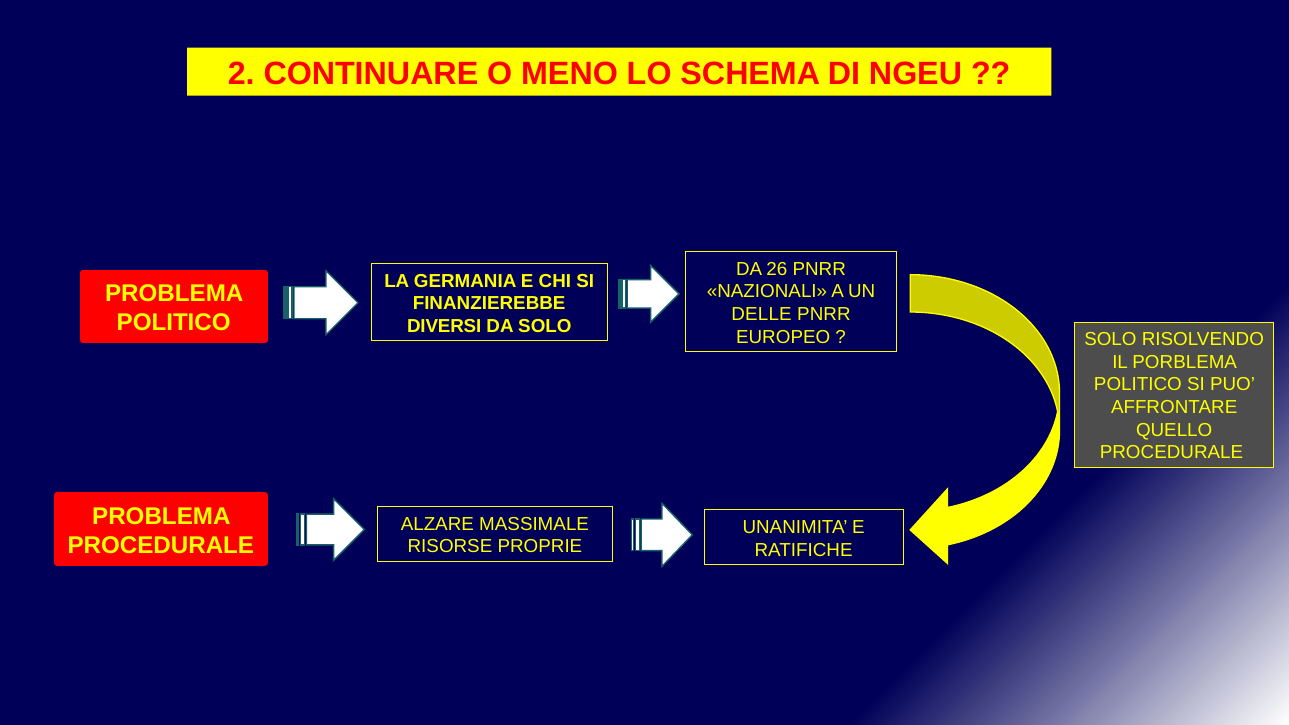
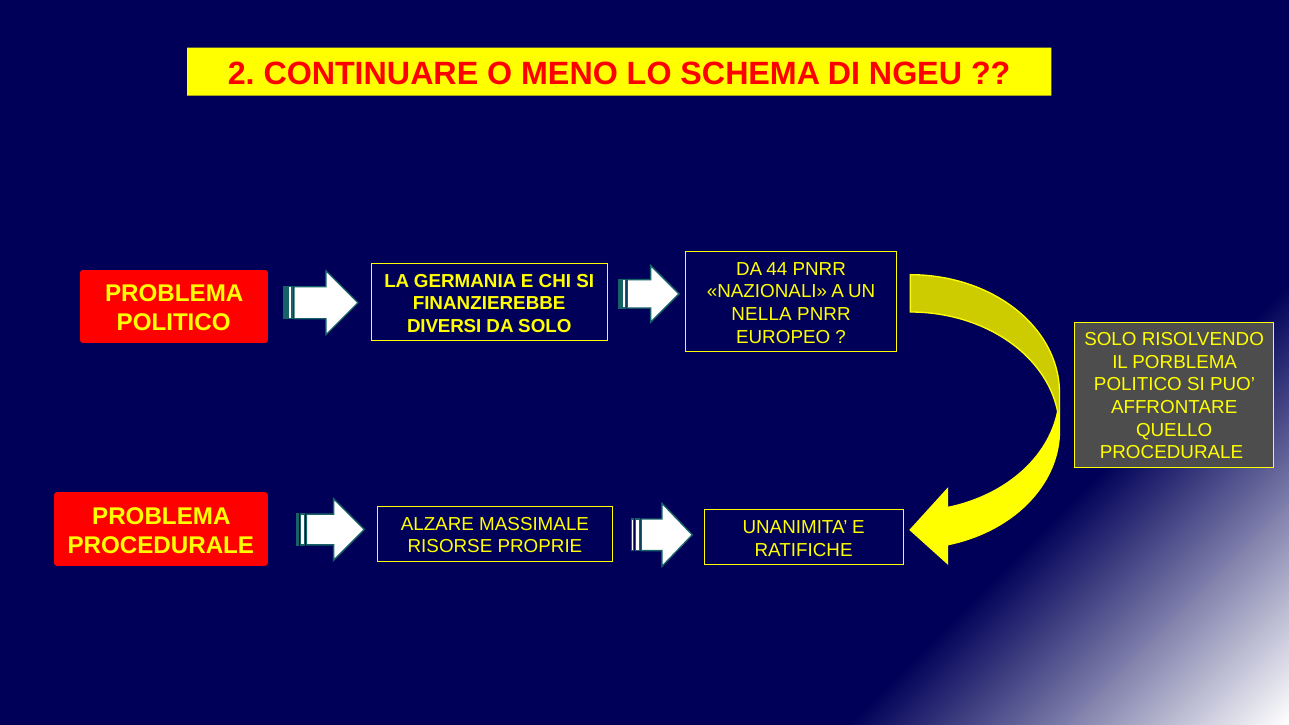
26: 26 -> 44
DELLE: DELLE -> NELLA
